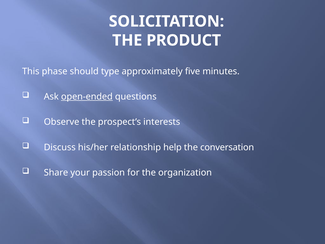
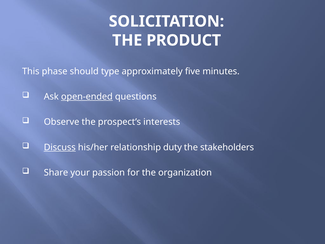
Discuss underline: none -> present
help: help -> duty
conversation: conversation -> stakeholders
